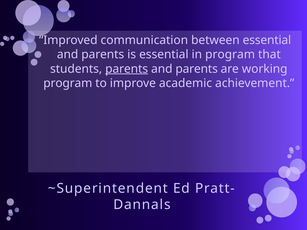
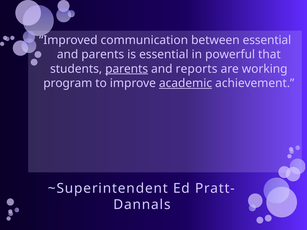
in program: program -> powerful
parents at (197, 69): parents -> reports
academic underline: none -> present
